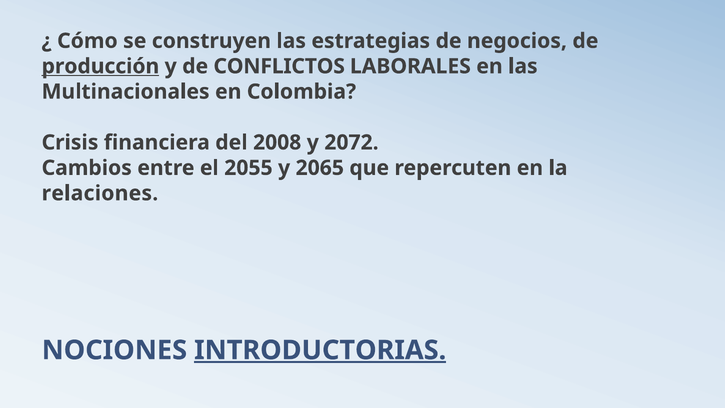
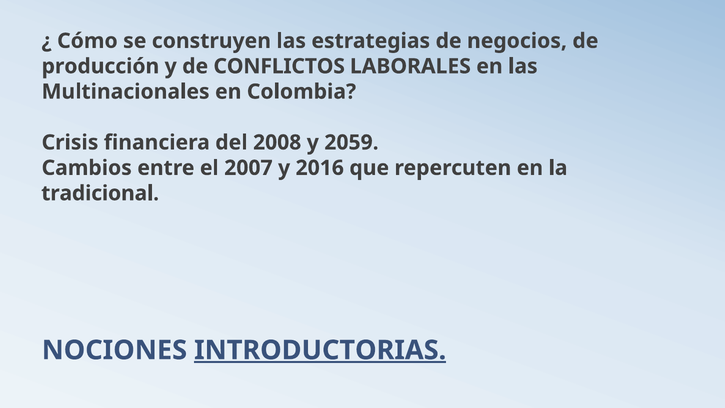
producción underline: present -> none
2072: 2072 -> 2059
2055: 2055 -> 2007
2065: 2065 -> 2016
relaciones: relaciones -> tradicional
